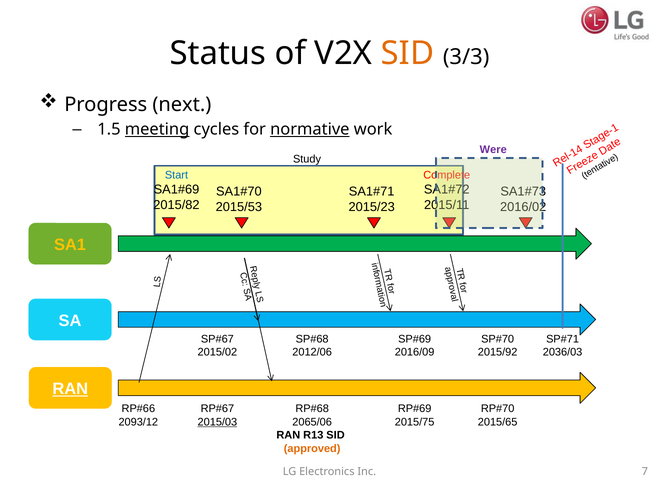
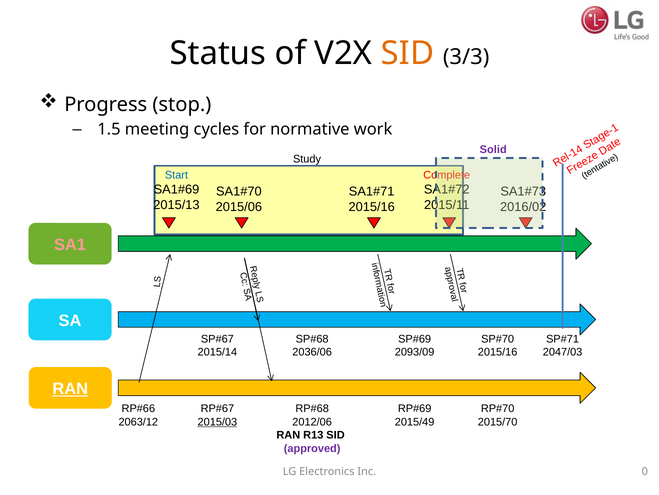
next: next -> stop
meeting underline: present -> none
normative underline: present -> none
Were: Were -> Solid
2015/82: 2015/82 -> 2015/13
2015/53: 2015/53 -> 2015/06
2015/23 at (372, 207): 2015/23 -> 2015/16
SA1 colour: yellow -> pink
2015/02: 2015/02 -> 2015/14
2012/06: 2012/06 -> 2036/06
2016/09: 2016/09 -> 2093/09
2015/92 at (498, 352): 2015/92 -> 2015/16
2036/03: 2036/03 -> 2047/03
2093/12: 2093/12 -> 2063/12
2065/06: 2065/06 -> 2012/06
2015/75: 2015/75 -> 2015/49
2015/65: 2015/65 -> 2015/70
approved colour: orange -> purple
7: 7 -> 0
